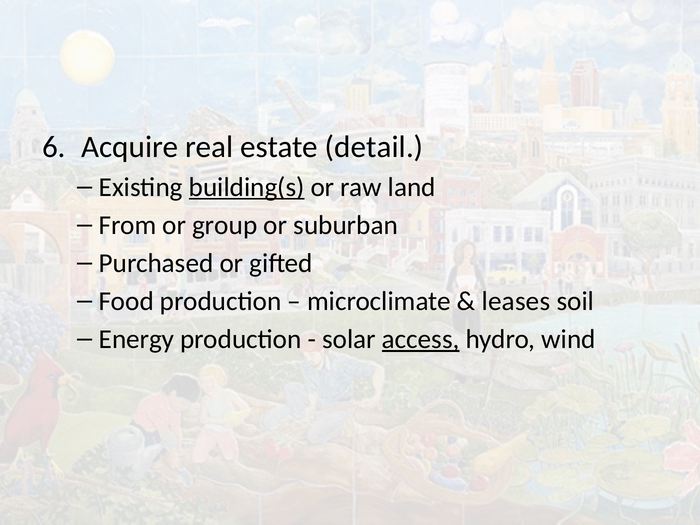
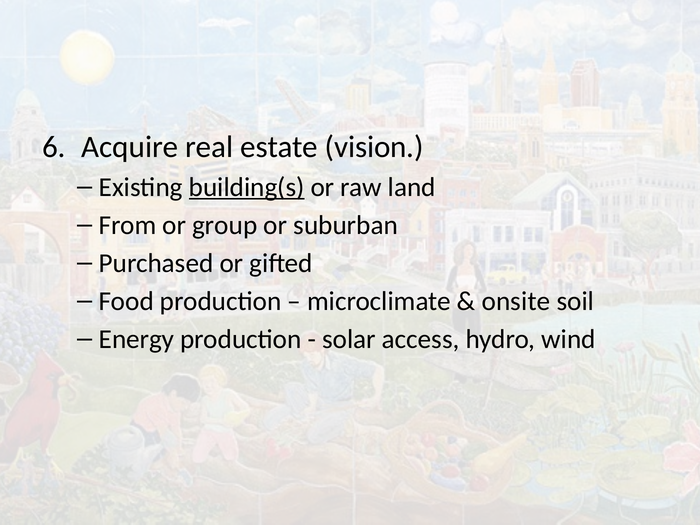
detail: detail -> vision
leases: leases -> onsite
access underline: present -> none
